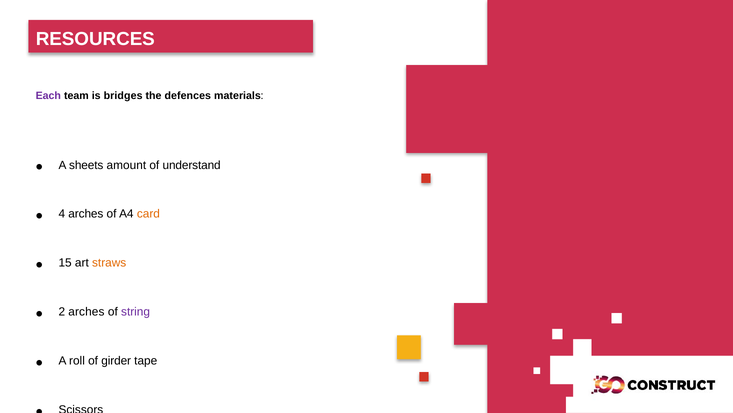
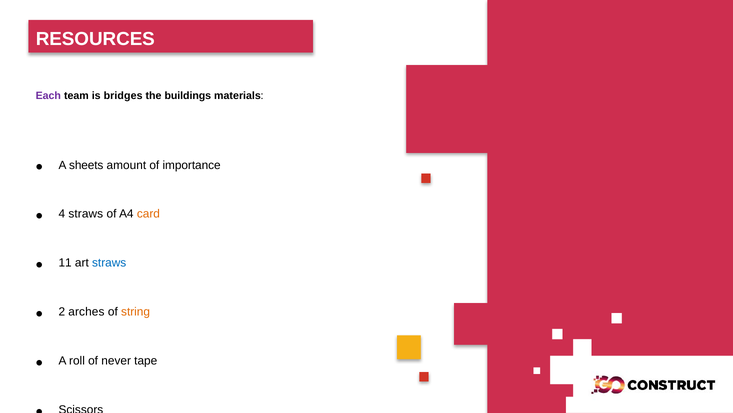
defences: defences -> buildings
understand: understand -> importance
4 arches: arches -> straws
15: 15 -> 11
straws at (109, 263) colour: orange -> blue
string colour: purple -> orange
girder: girder -> never
